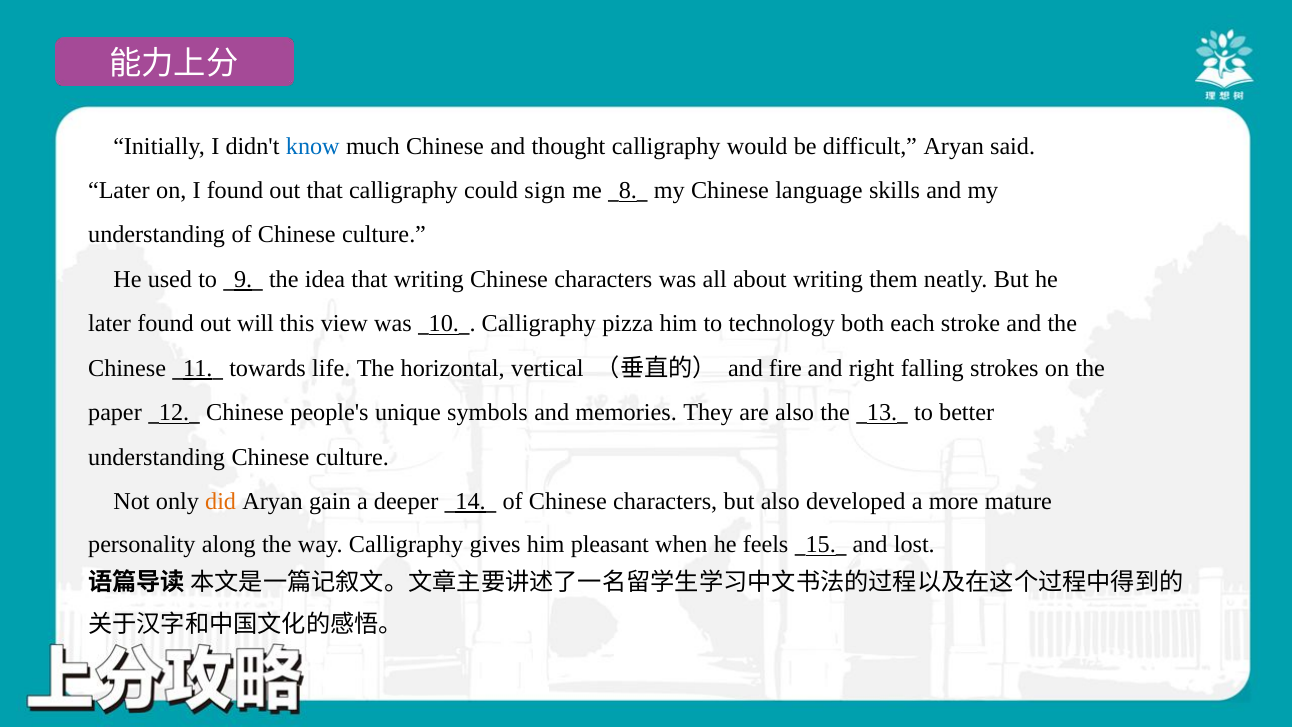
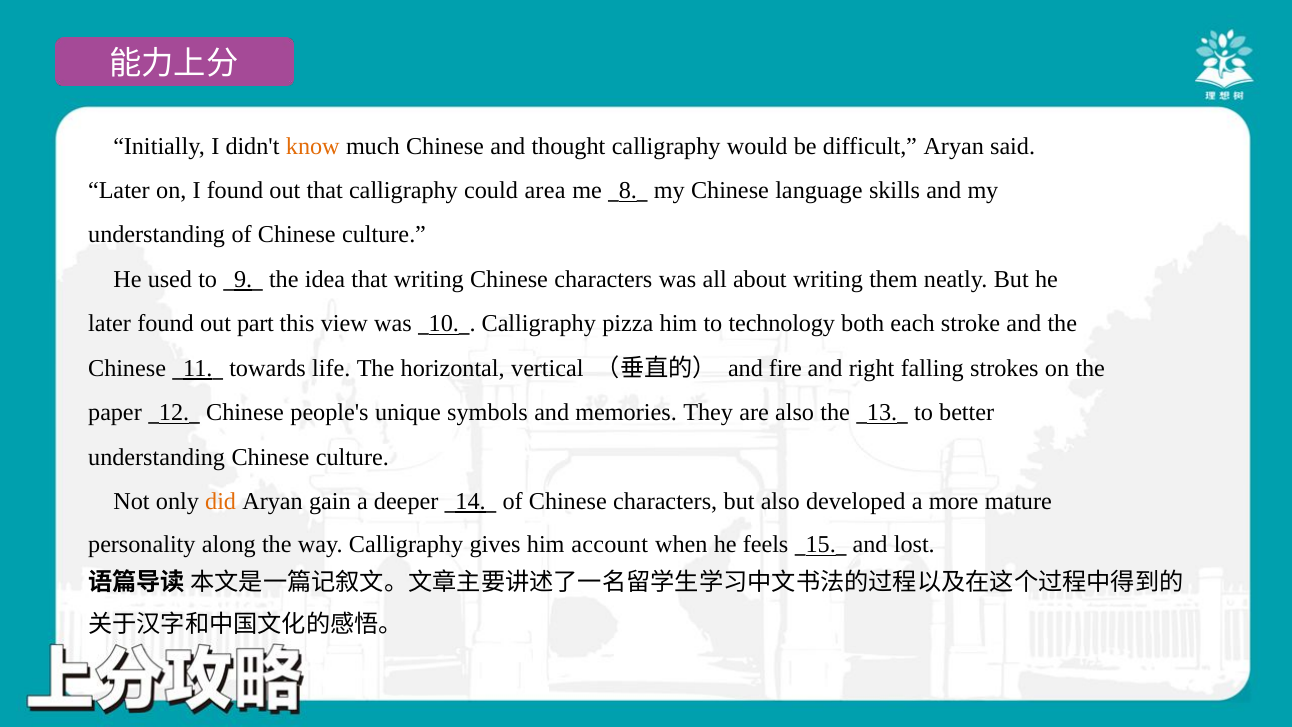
know colour: blue -> orange
sign: sign -> area
will: will -> part
pleasant: pleasant -> account
